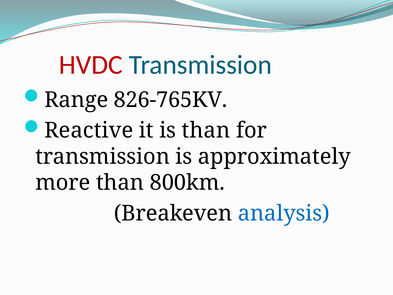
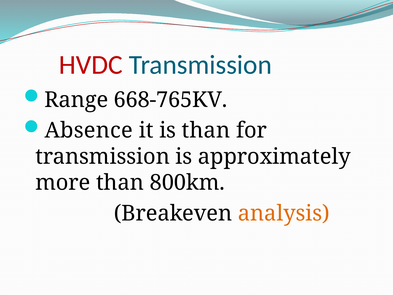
826-765KV: 826-765KV -> 668-765KV
Reactive: Reactive -> Absence
analysis colour: blue -> orange
